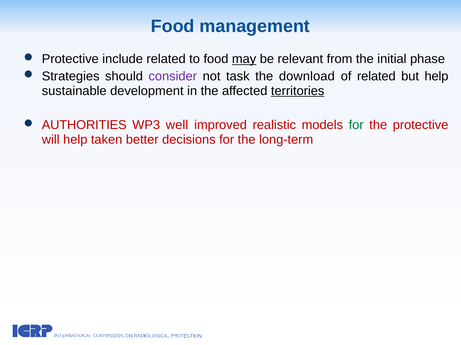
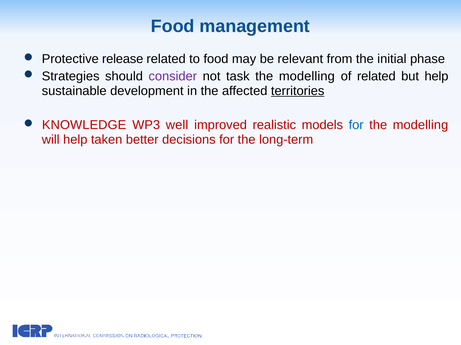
include: include -> release
may underline: present -> none
download at (307, 76): download -> modelling
AUTHORITIES: AUTHORITIES -> KNOWLEDGE
for at (356, 125) colour: green -> blue
protective at (421, 125): protective -> modelling
